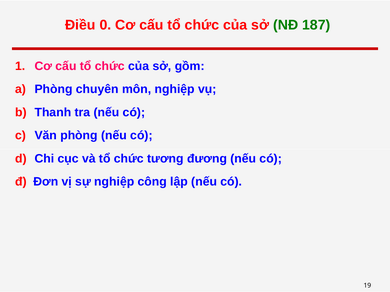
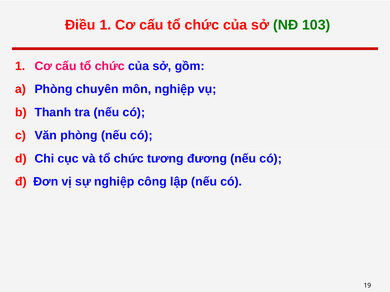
Điều 0: 0 -> 1
187: 187 -> 103
